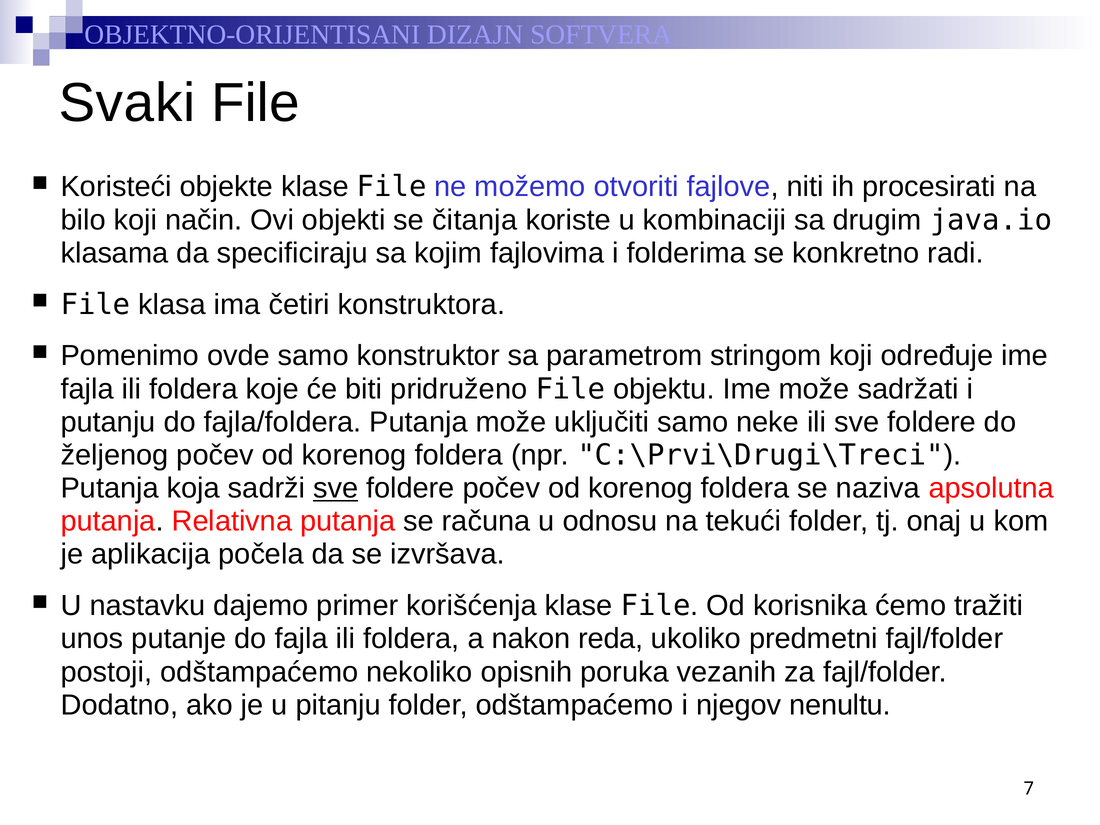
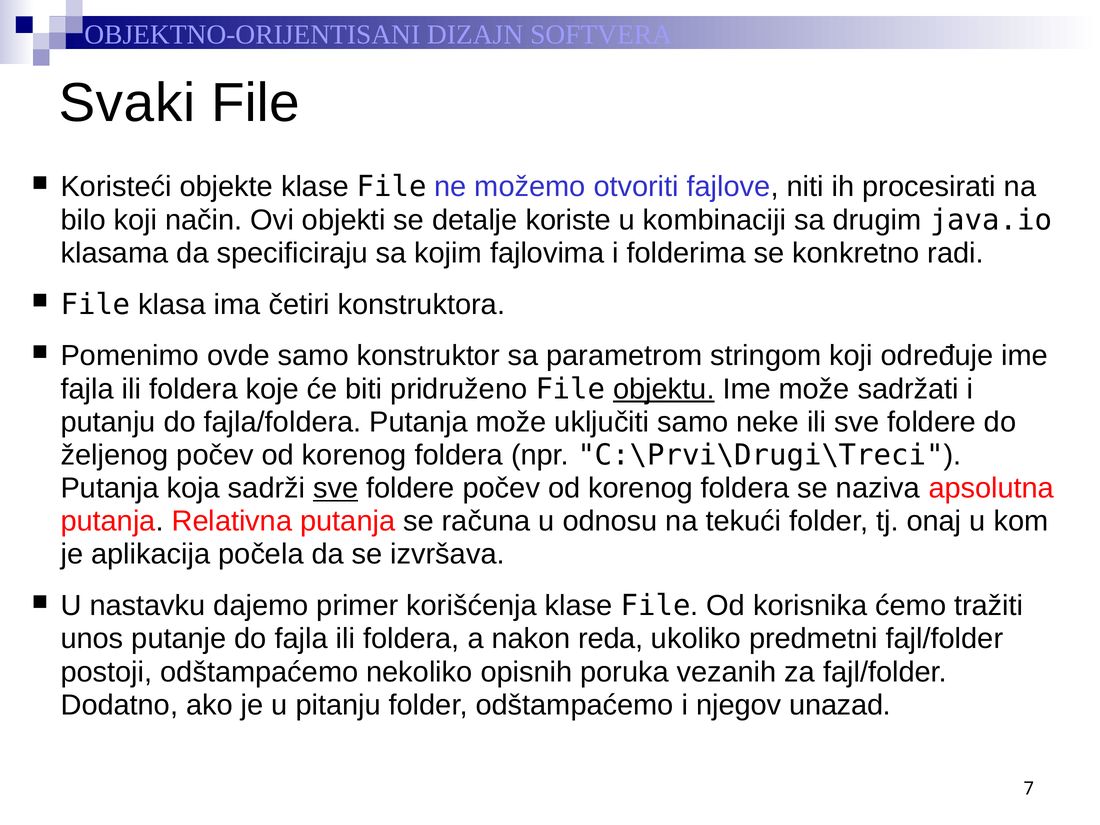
čitanja: čitanja -> detalje
objektu underline: none -> present
nenultu: nenultu -> unazad
